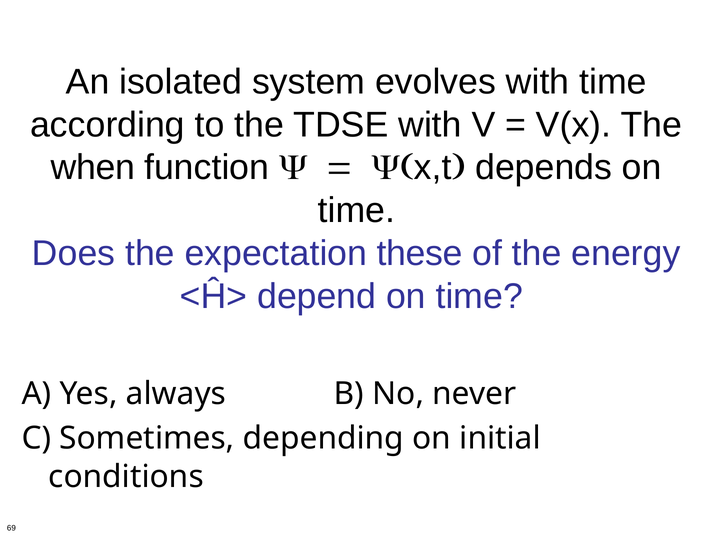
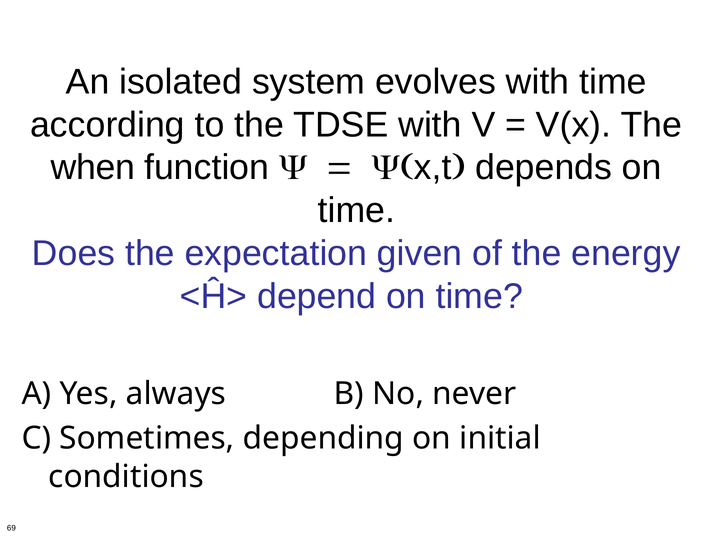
these: these -> given
